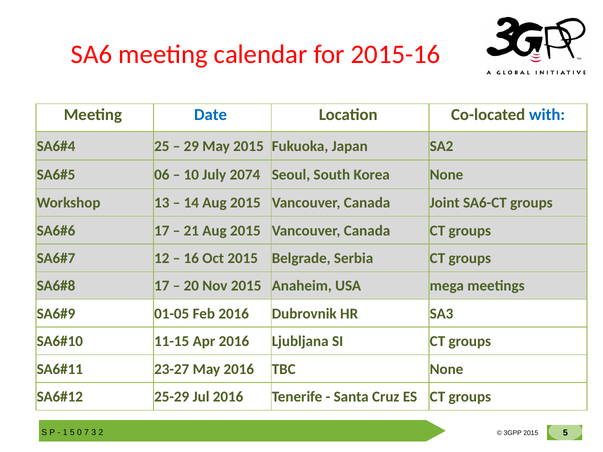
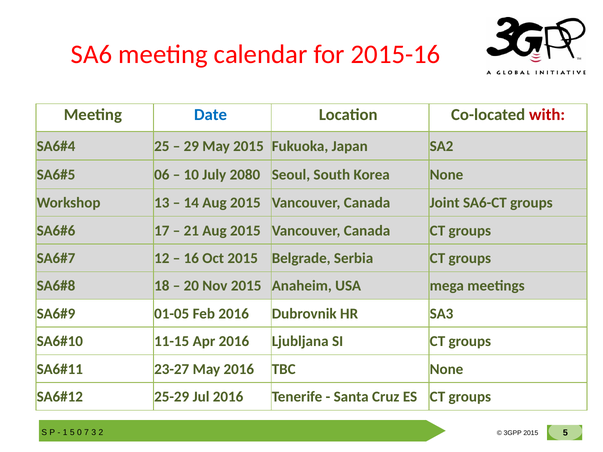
with colour: blue -> red
2074: 2074 -> 2080
17 at (162, 286): 17 -> 18
